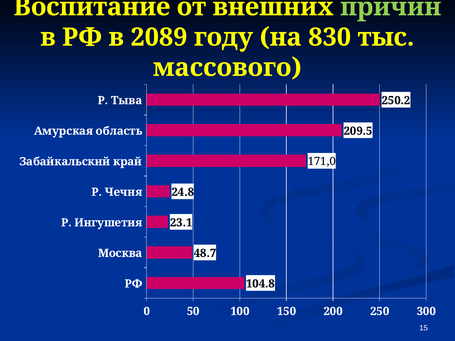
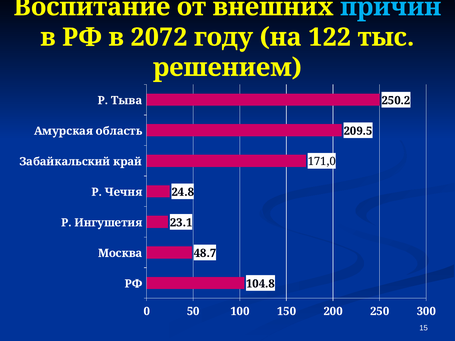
причин colour: light green -> light blue
2089: 2089 -> 2072
830: 830 -> 122
массового: массового -> решением
